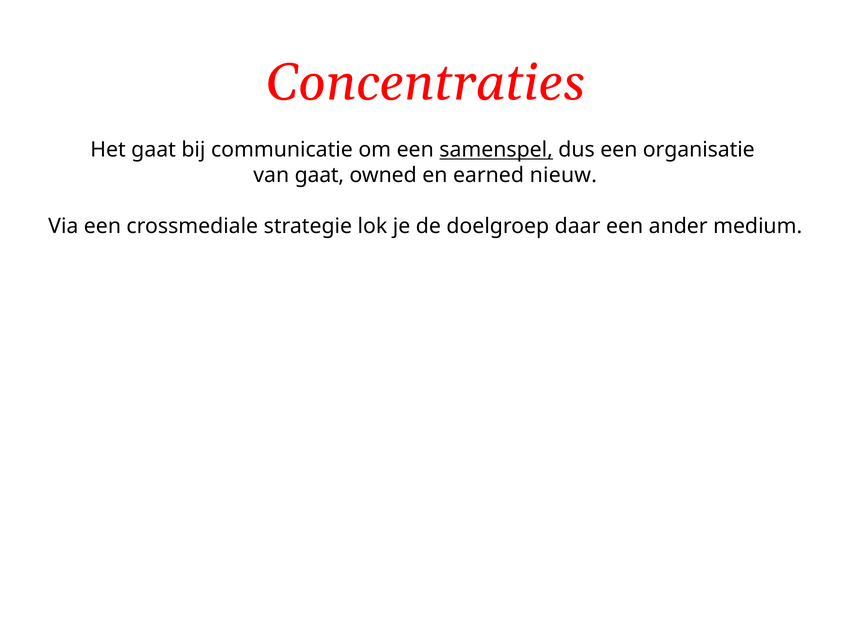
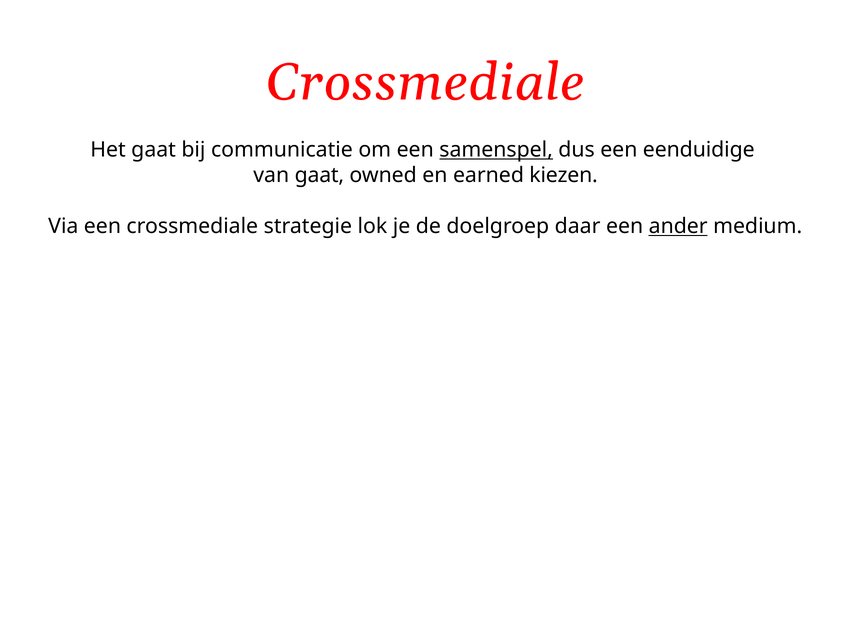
Concentraties at (425, 82): Concentraties -> Crossmediale
organisatie: organisatie -> eenduidige
nieuw: nieuw -> kiezen
ander underline: none -> present
